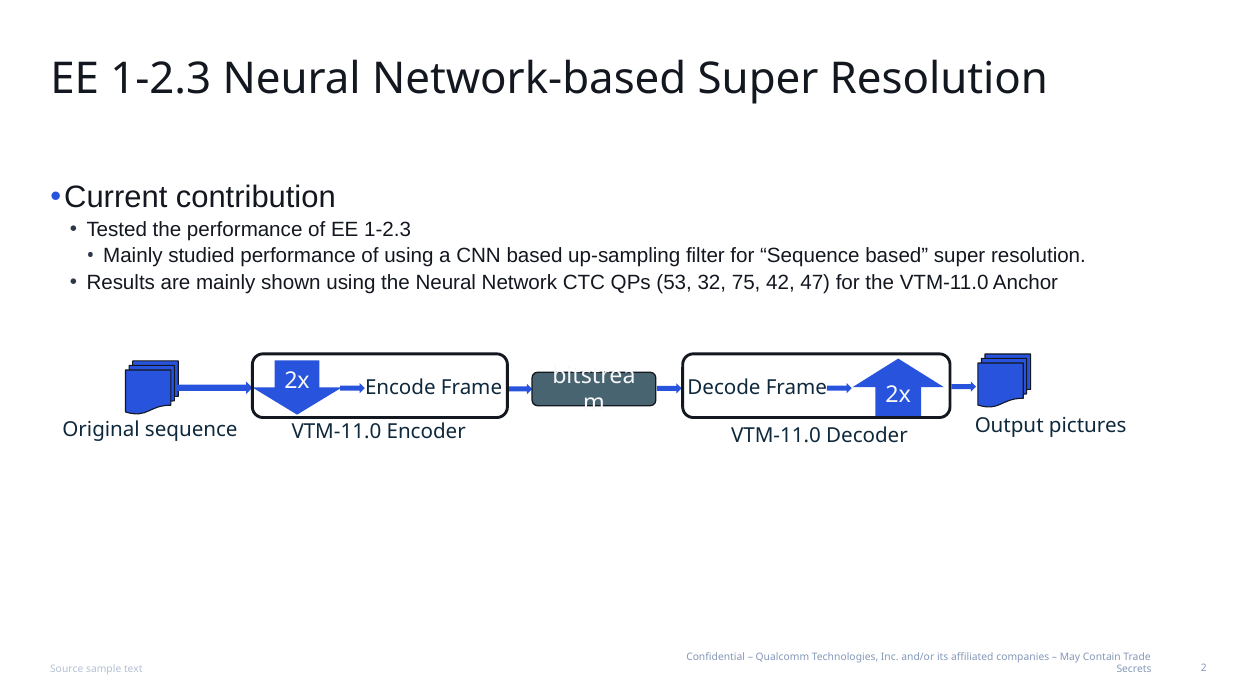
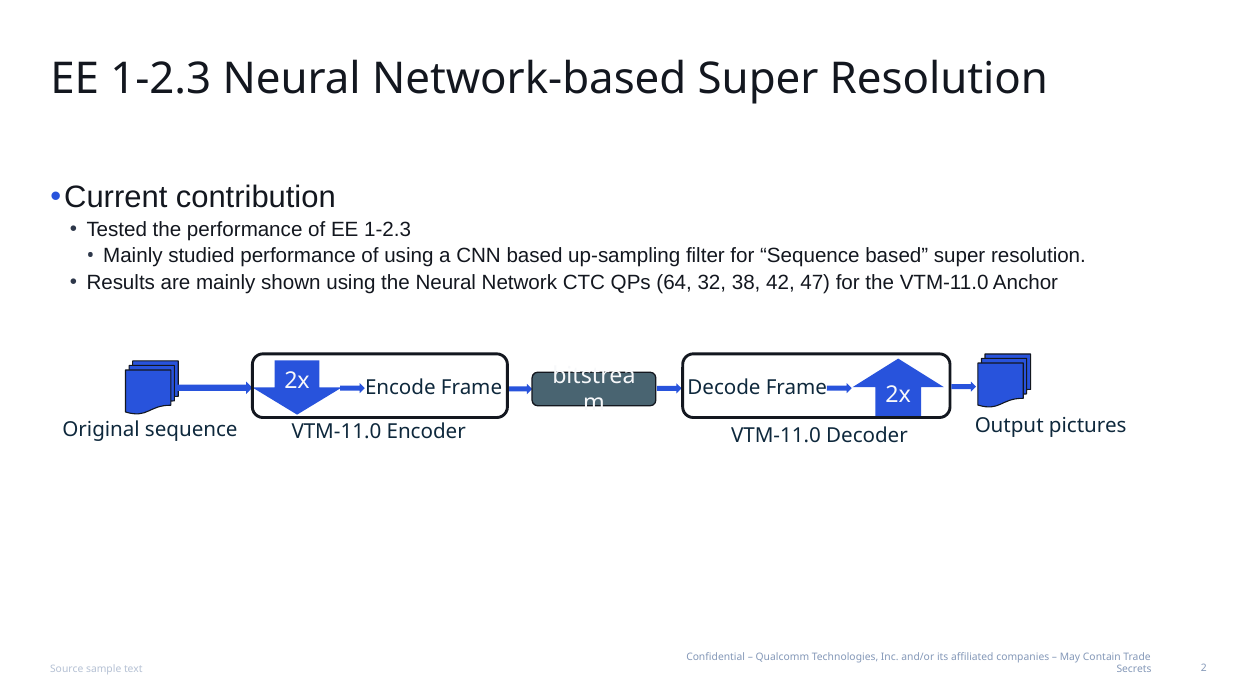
53: 53 -> 64
75: 75 -> 38
